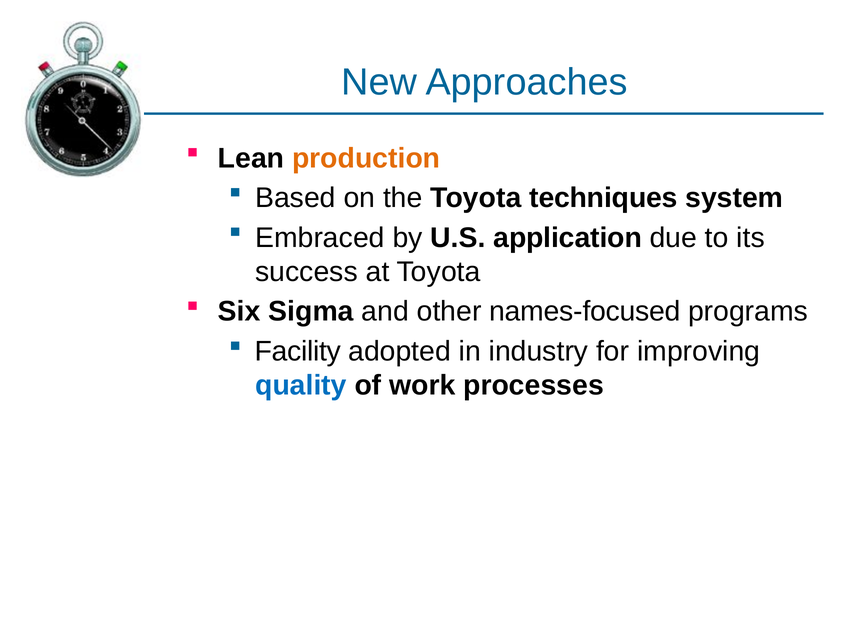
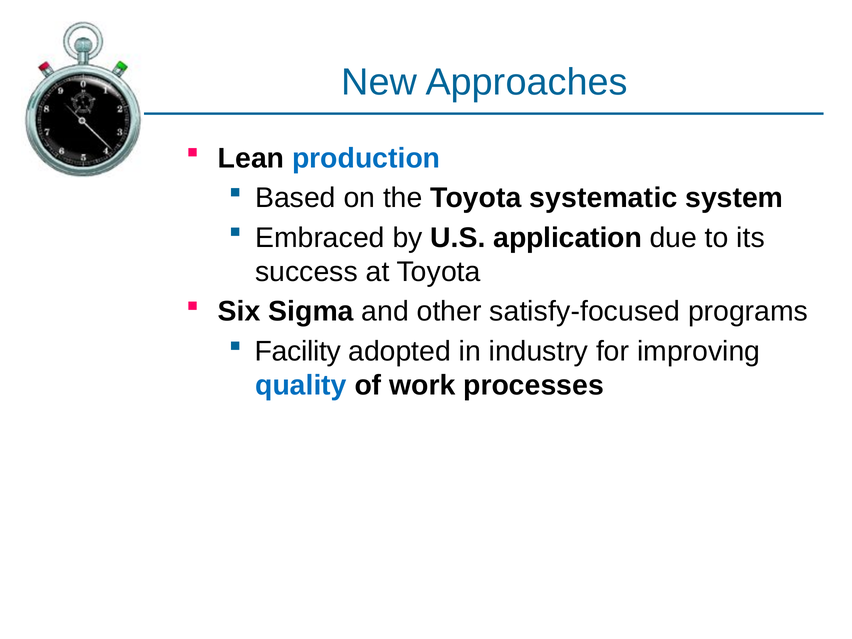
production colour: orange -> blue
techniques: techniques -> systematic
names-focused: names-focused -> satisfy-focused
